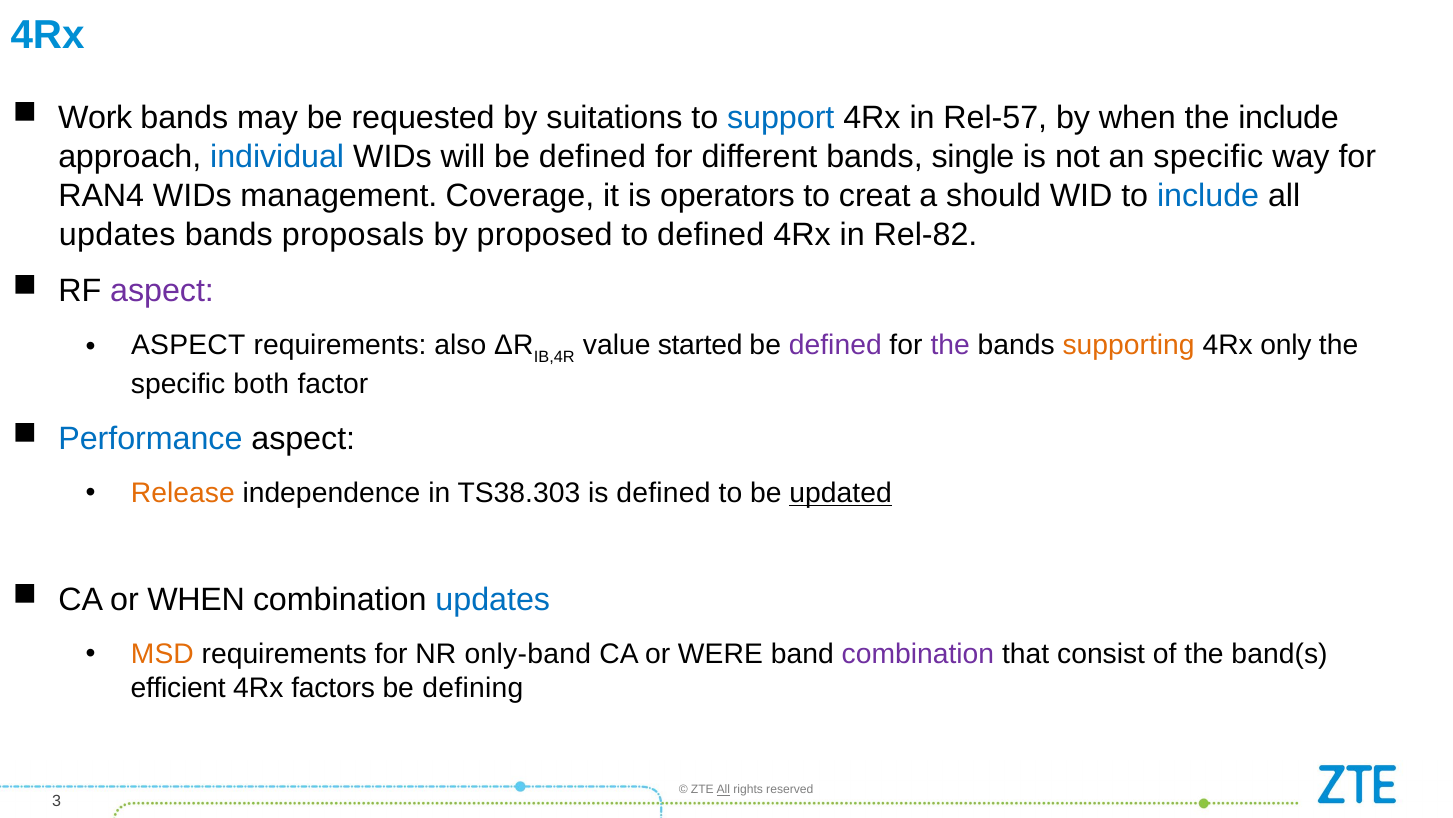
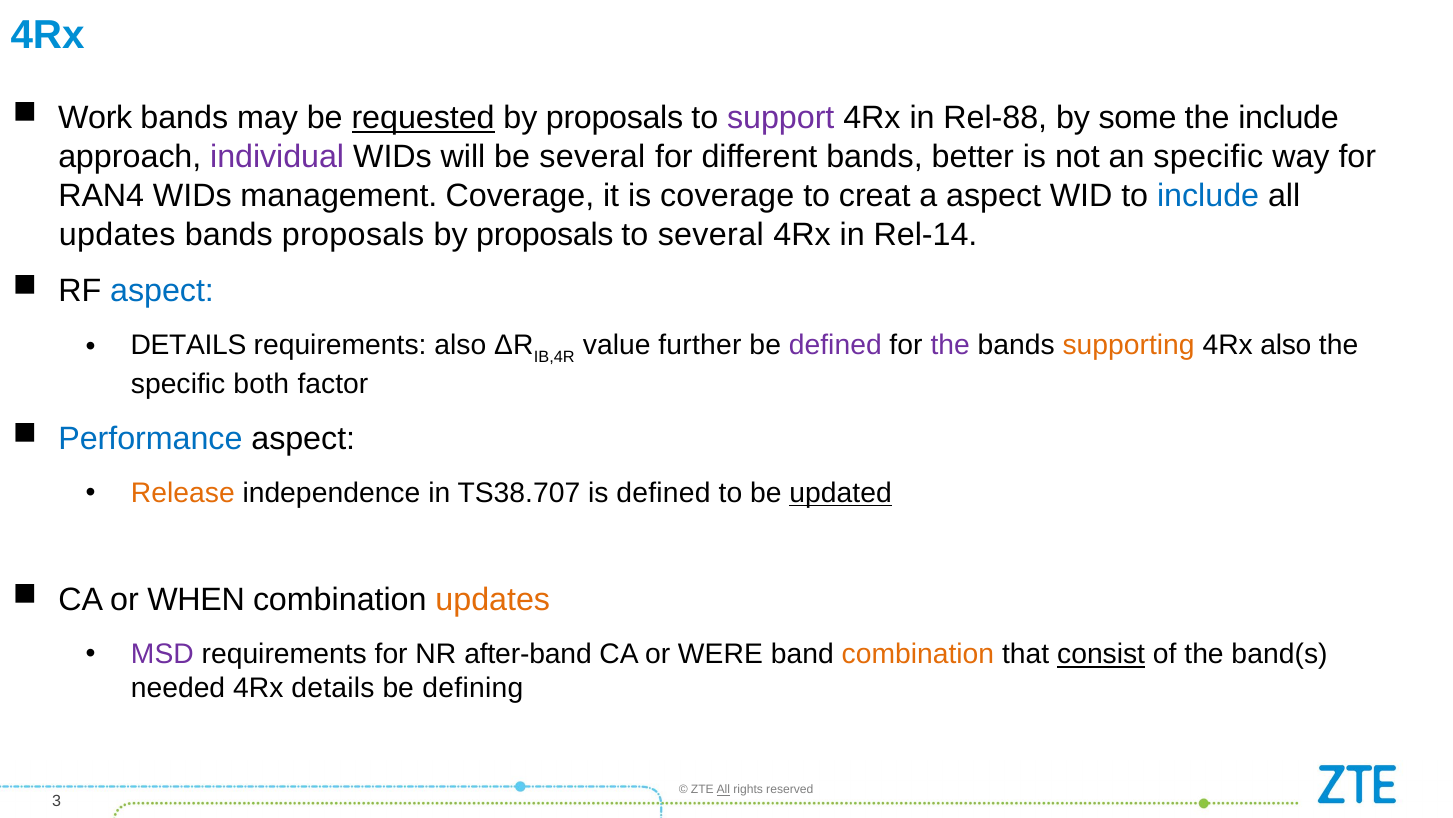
requested underline: none -> present
suitations at (614, 118): suitations -> proposals
support colour: blue -> purple
Rel-57: Rel-57 -> Rel-88
by when: when -> some
individual colour: blue -> purple
will be defined: defined -> several
single: single -> better
is operators: operators -> coverage
a should: should -> aspect
proposed at (545, 234): proposed -> proposals
to defined: defined -> several
Rel-82: Rel-82 -> Rel-14
aspect at (162, 291) colour: purple -> blue
ASPECT at (188, 345): ASPECT -> DETAILS
started: started -> further
4Rx only: only -> also
TS38.303: TS38.303 -> TS38.707
updates at (493, 600) colour: blue -> orange
MSD colour: orange -> purple
only-band: only-band -> after-band
combination at (918, 654) colour: purple -> orange
consist underline: none -> present
efficient: efficient -> needed
4Rx factors: factors -> details
